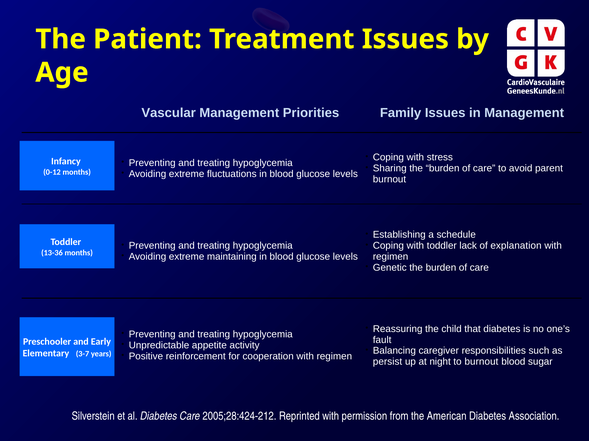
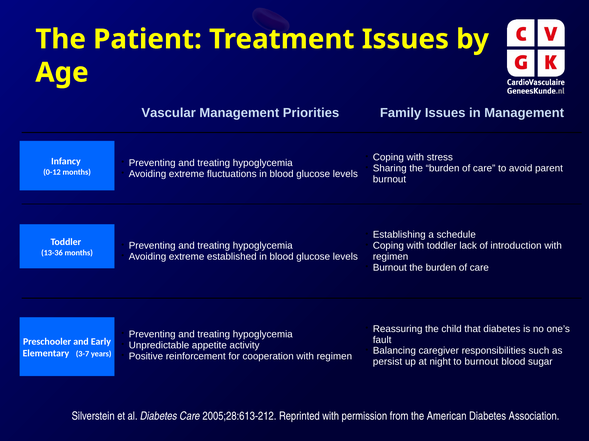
explanation: explanation -> introduction
maintaining: maintaining -> established
Genetic at (390, 268): Genetic -> Burnout
2005;28:424-212: 2005;28:424-212 -> 2005;28:613-212
